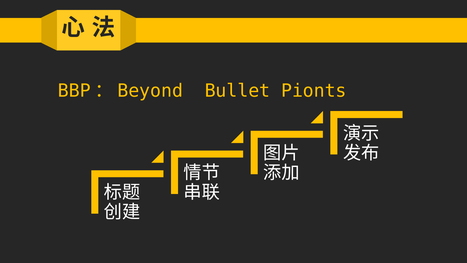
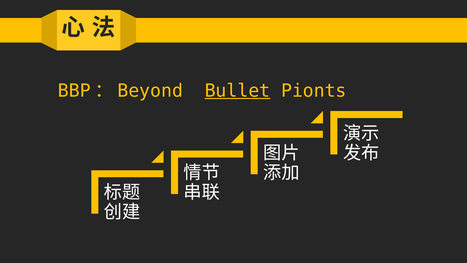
Bullet underline: none -> present
